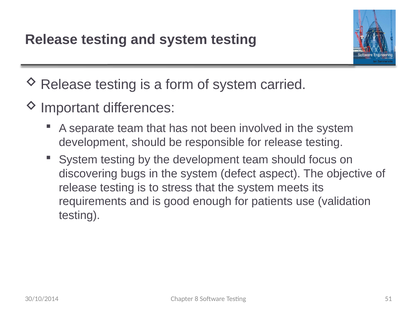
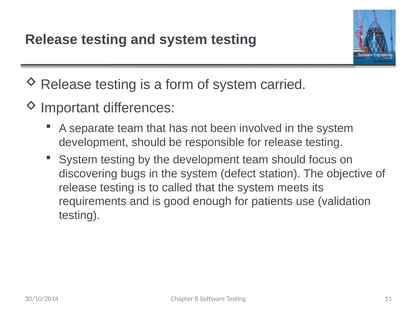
aspect: aspect -> station
stress: stress -> called
